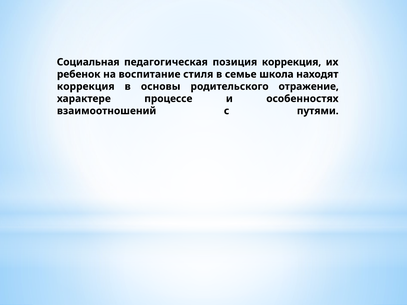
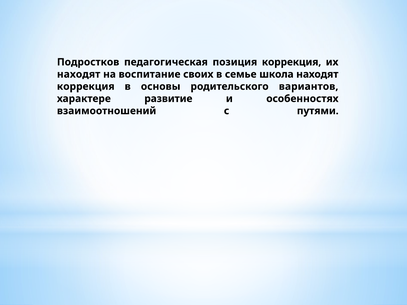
Социальная: Социальная -> Подростков
ребенок at (79, 74): ребенок -> находят
стиля: стиля -> своих
отражение: отражение -> вариантов
процессе: процессе -> развитие
